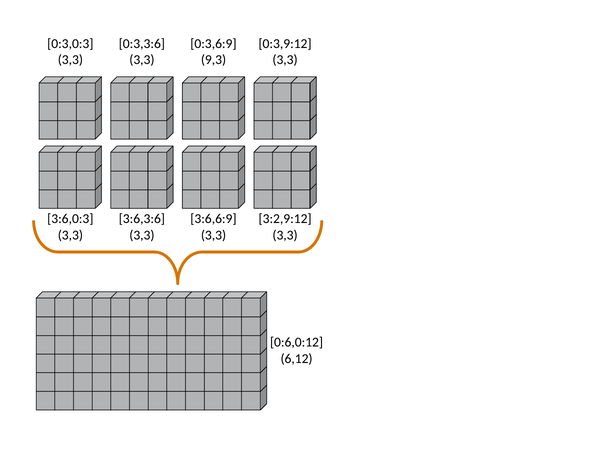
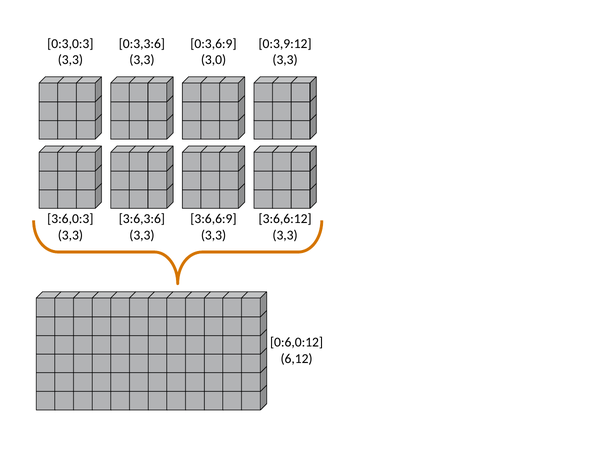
9,3: 9,3 -> 3,0
3:2,9:12: 3:2,9:12 -> 3:6,6:12
